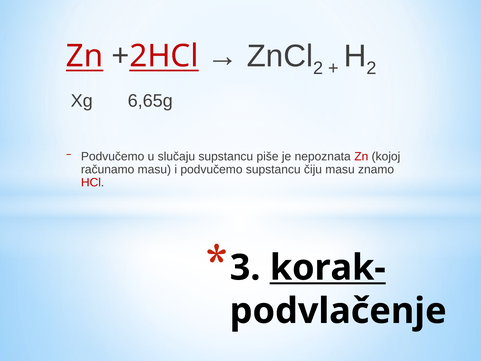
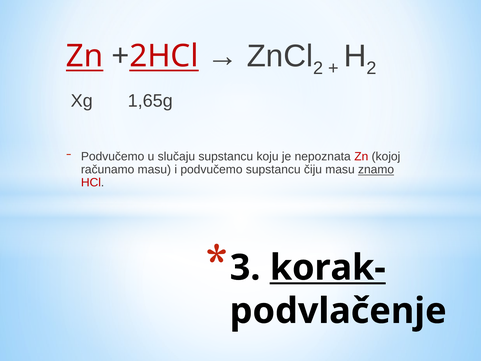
6,65g: 6,65g -> 1,65g
piše: piše -> koju
znamo underline: none -> present
